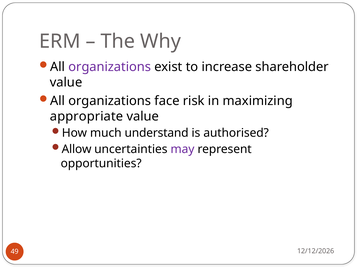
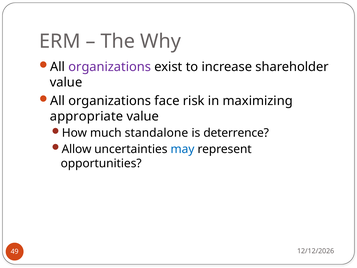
understand: understand -> standalone
authorised: authorised -> deterrence
may colour: purple -> blue
